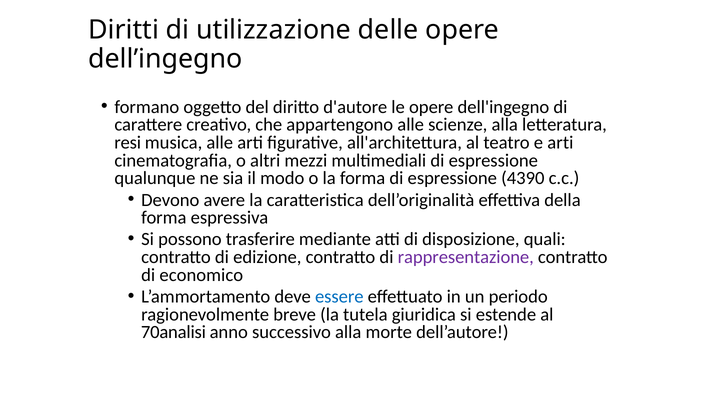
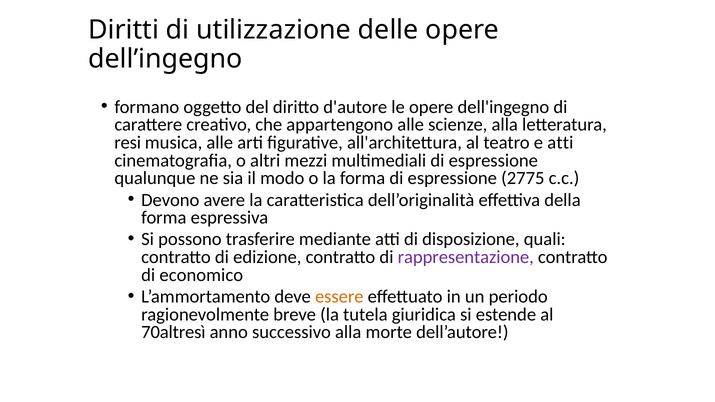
e arti: arti -> atti
4390: 4390 -> 2775
essere colour: blue -> orange
70analisi: 70analisi -> 70altresì
